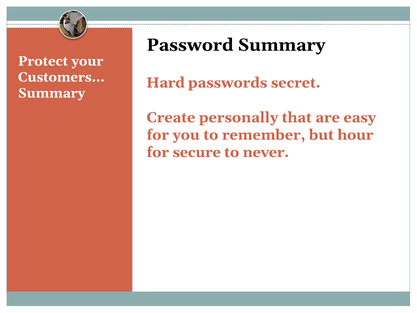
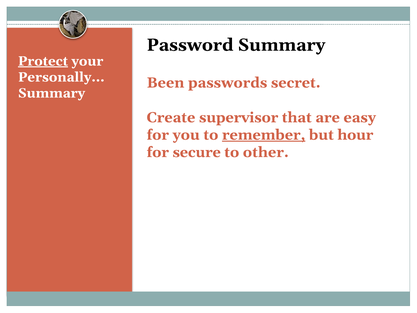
Protect at (43, 61) underline: none -> present
Customers: Customers -> Personally
Hard: Hard -> Been
personally: personally -> supervisor
remember at (264, 135) underline: none -> present
never: never -> other
